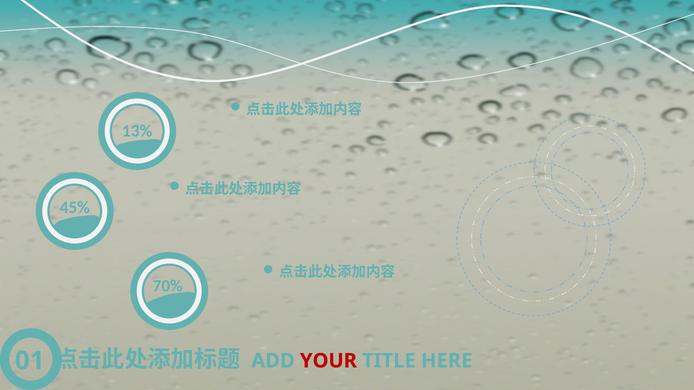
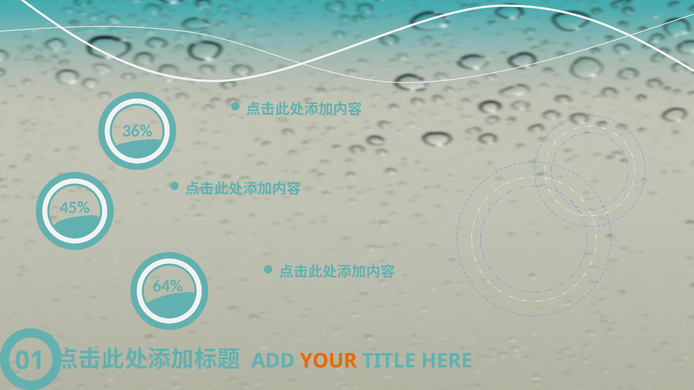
13%: 13% -> 36%
70%: 70% -> 64%
YOUR colour: red -> orange
